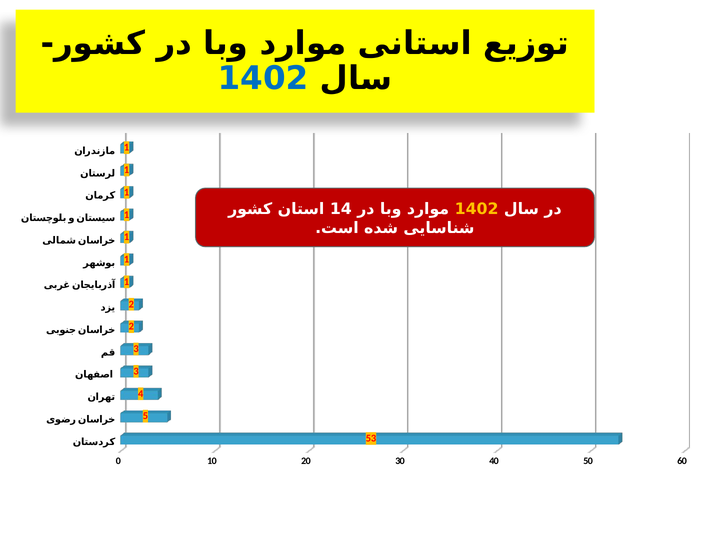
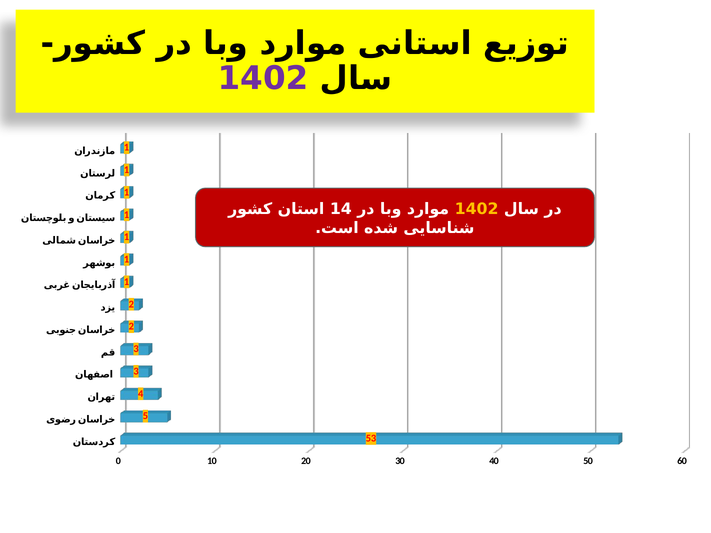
1402 at (263, 79) colour: blue -> purple
